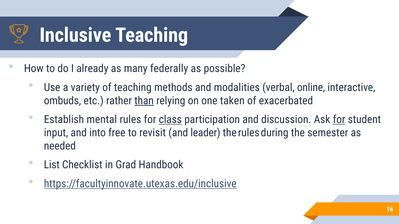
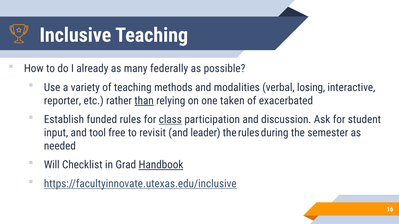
online: online -> losing
ombuds: ombuds -> reporter
mental: mental -> funded
for at (339, 120) underline: present -> none
into: into -> tool
List: List -> Will
Handbook underline: none -> present
